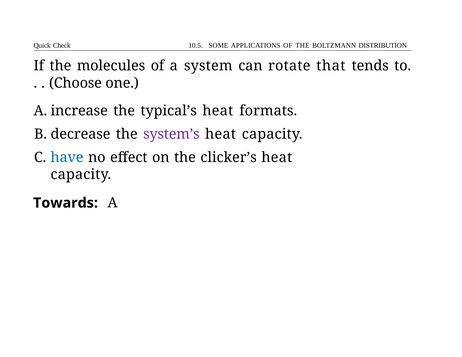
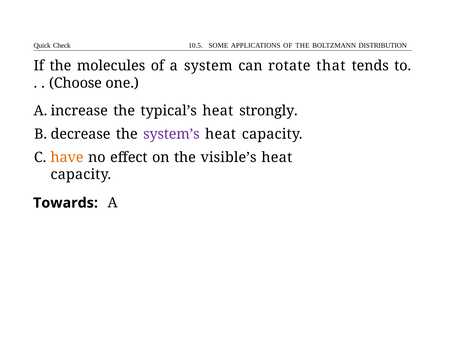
formats: formats -> strongly
have colour: blue -> orange
clicker’s: clicker’s -> visible’s
